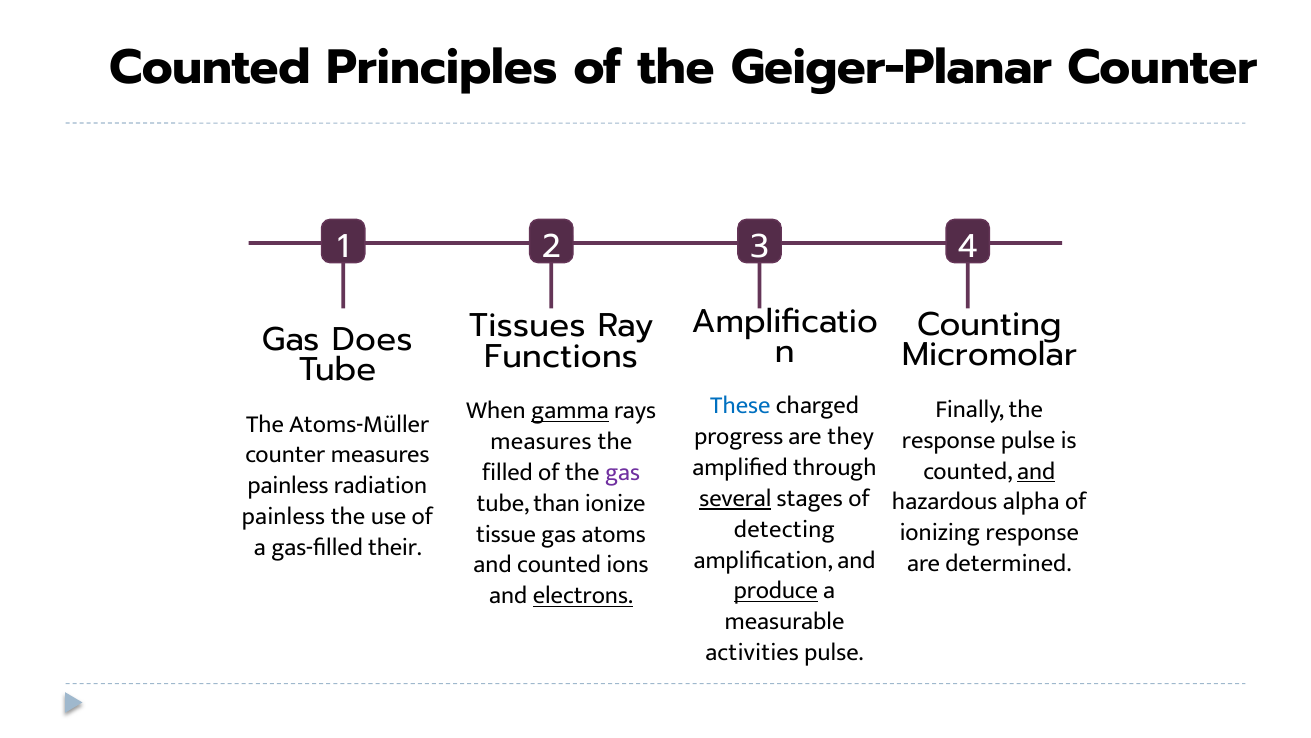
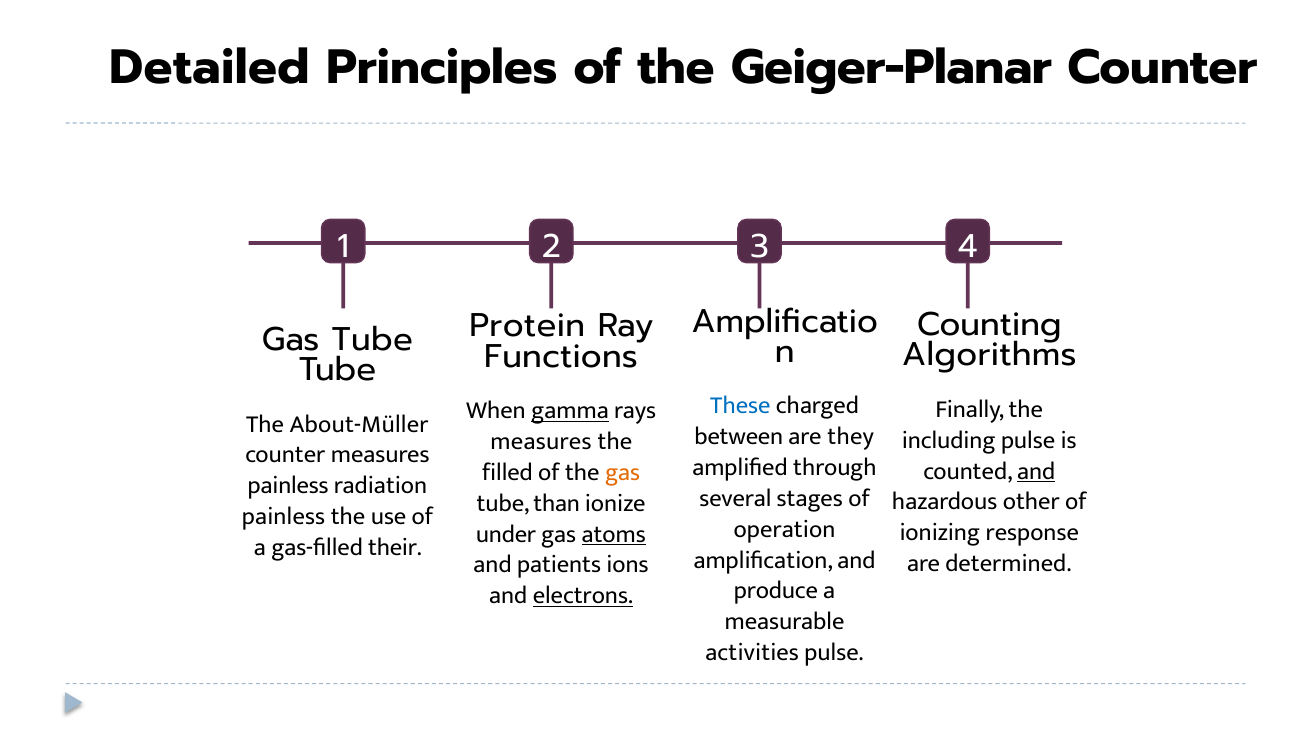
Counted at (210, 67): Counted -> Detailed
Tissues: Tissues -> Protein
Does at (372, 339): Does -> Tube
Micromolar: Micromolar -> Algorithms
Atoms-Müller: Atoms-Müller -> About-Müller
progress: progress -> between
response at (949, 440): response -> including
gas at (623, 472) colour: purple -> orange
several underline: present -> none
alpha: alpha -> other
detecting: detecting -> operation
tissue: tissue -> under
atoms underline: none -> present
and counted: counted -> patients
produce underline: present -> none
